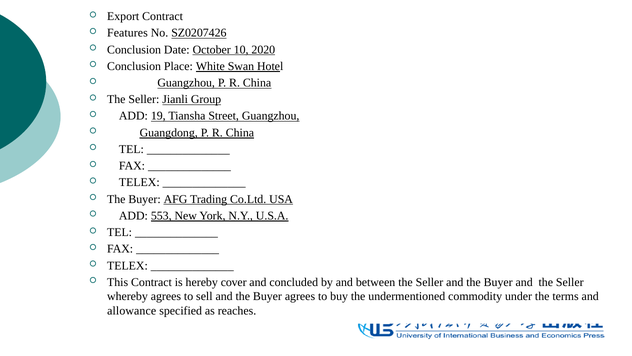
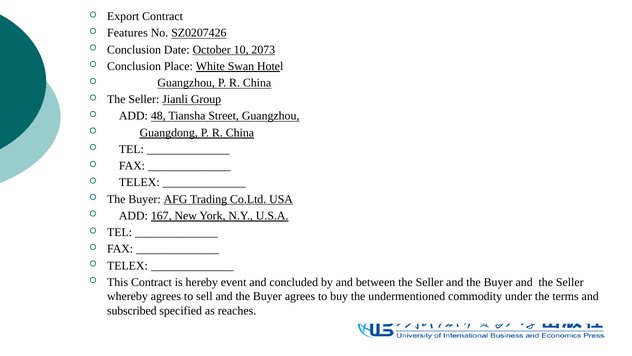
2020: 2020 -> 2073
19: 19 -> 48
553: 553 -> 167
cover: cover -> event
allowance: allowance -> subscribed
